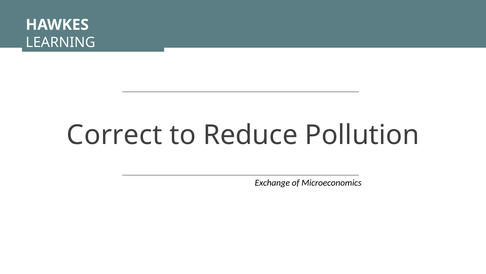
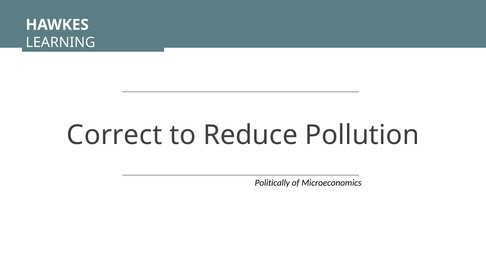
Exchange: Exchange -> Politically
